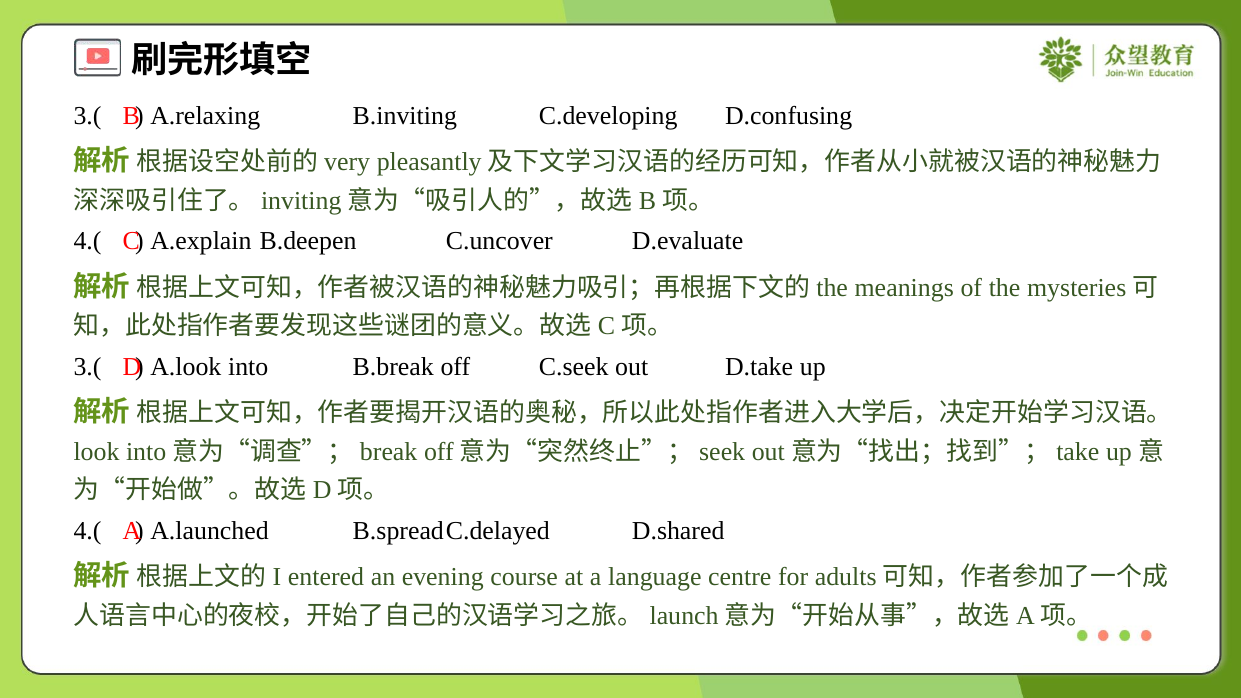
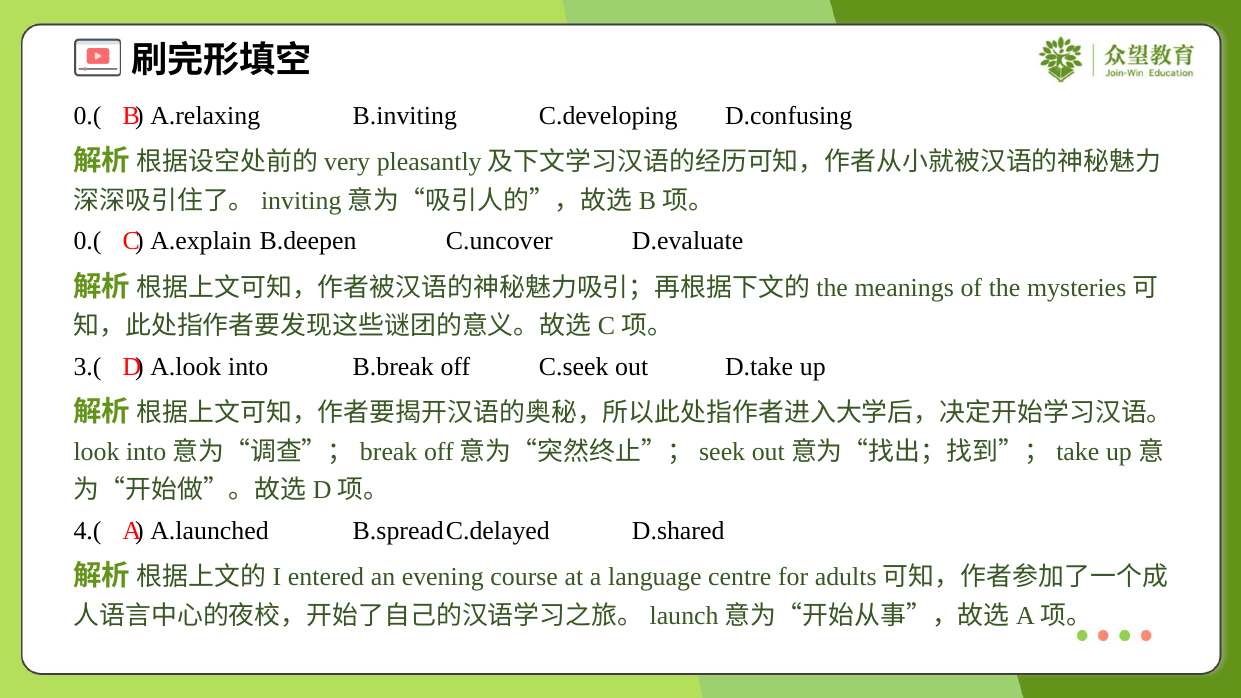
3.( at (87, 116): 3.( -> 0.(
4.( at (87, 241): 4.( -> 0.(
